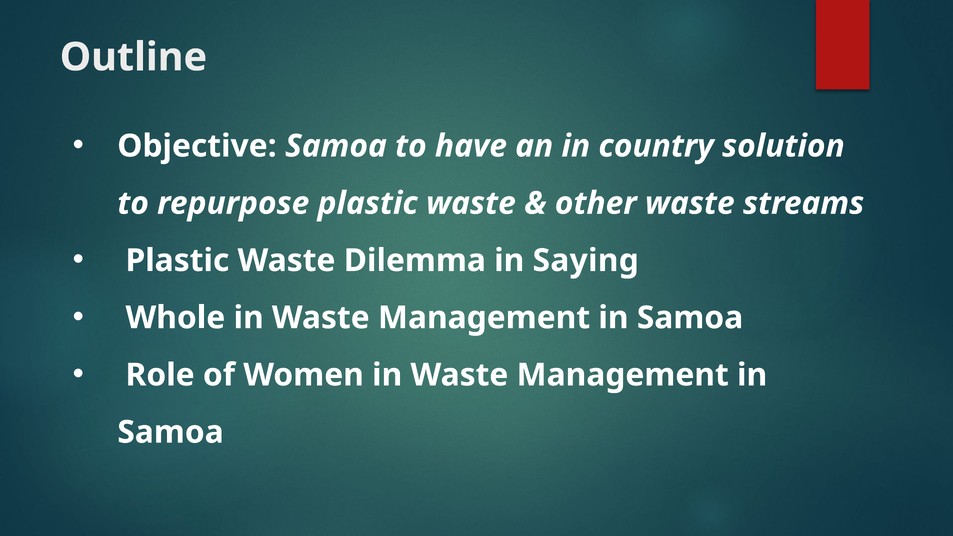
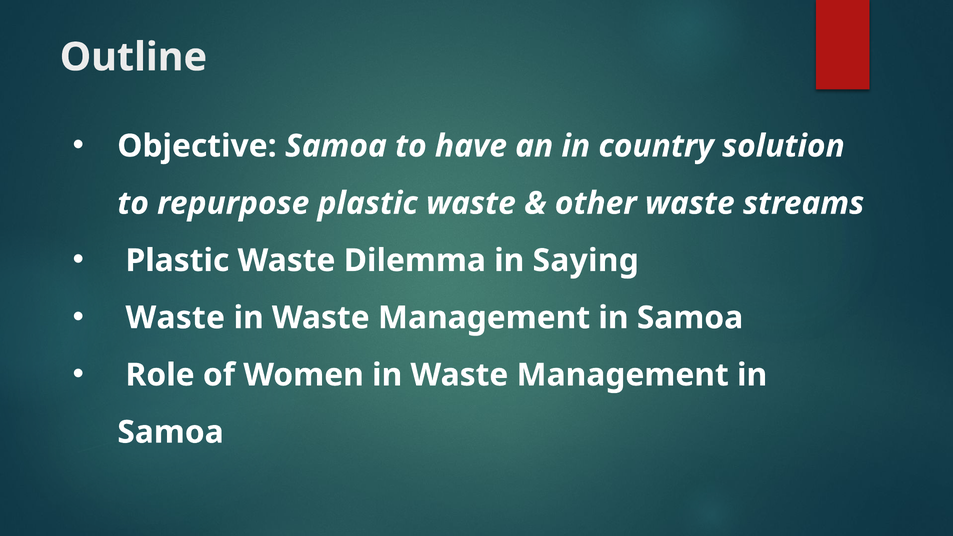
Whole at (175, 318): Whole -> Waste
